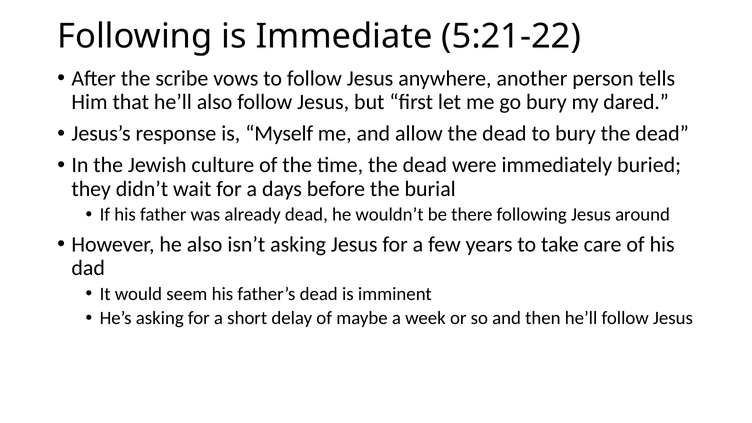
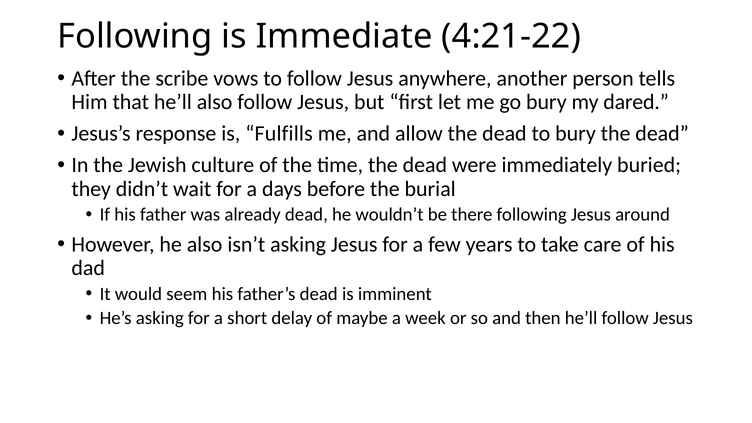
5:21-22: 5:21-22 -> 4:21-22
Myself: Myself -> Fulfills
